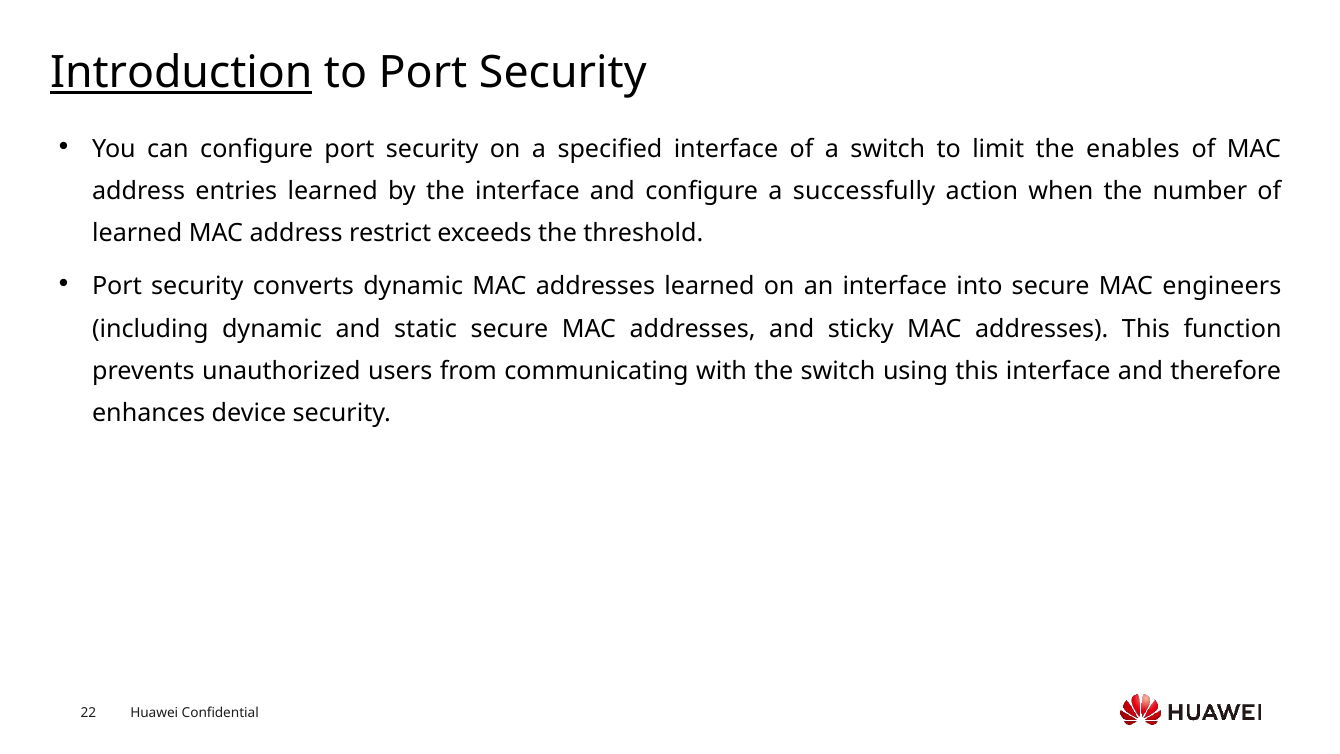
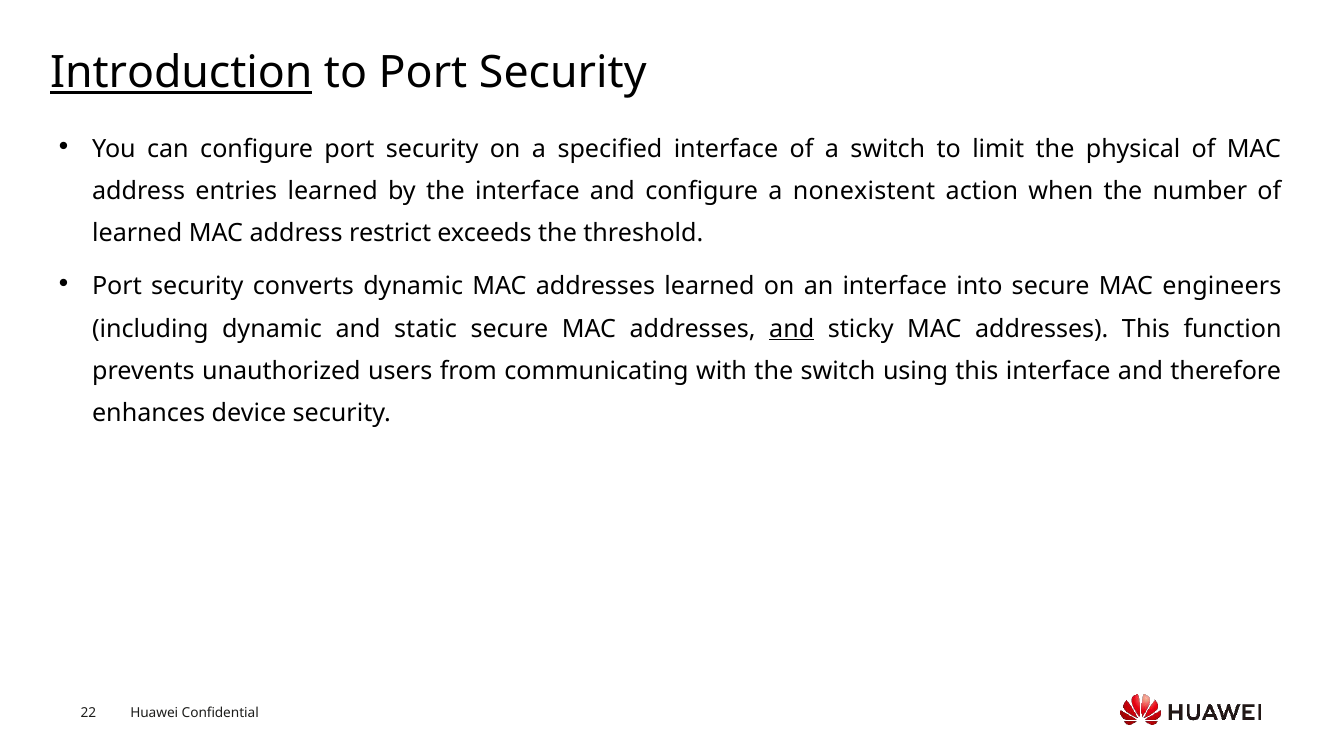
enables: enables -> physical
successfully: successfully -> nonexistent
and at (792, 329) underline: none -> present
